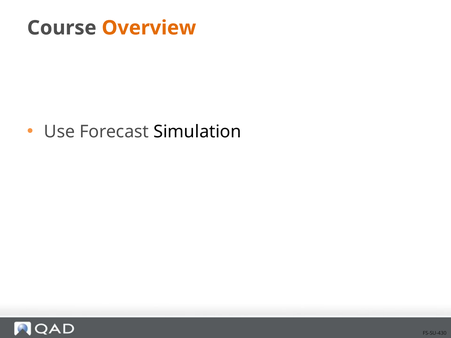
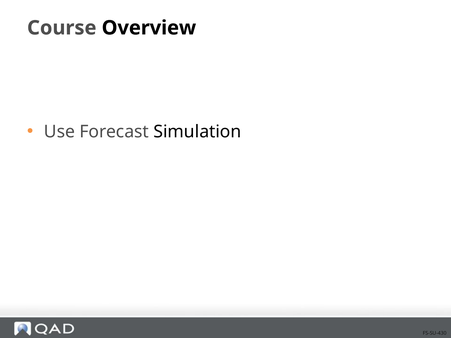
Overview colour: orange -> black
